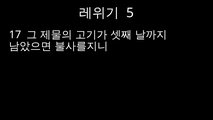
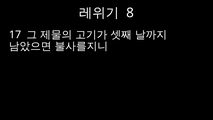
5: 5 -> 8
